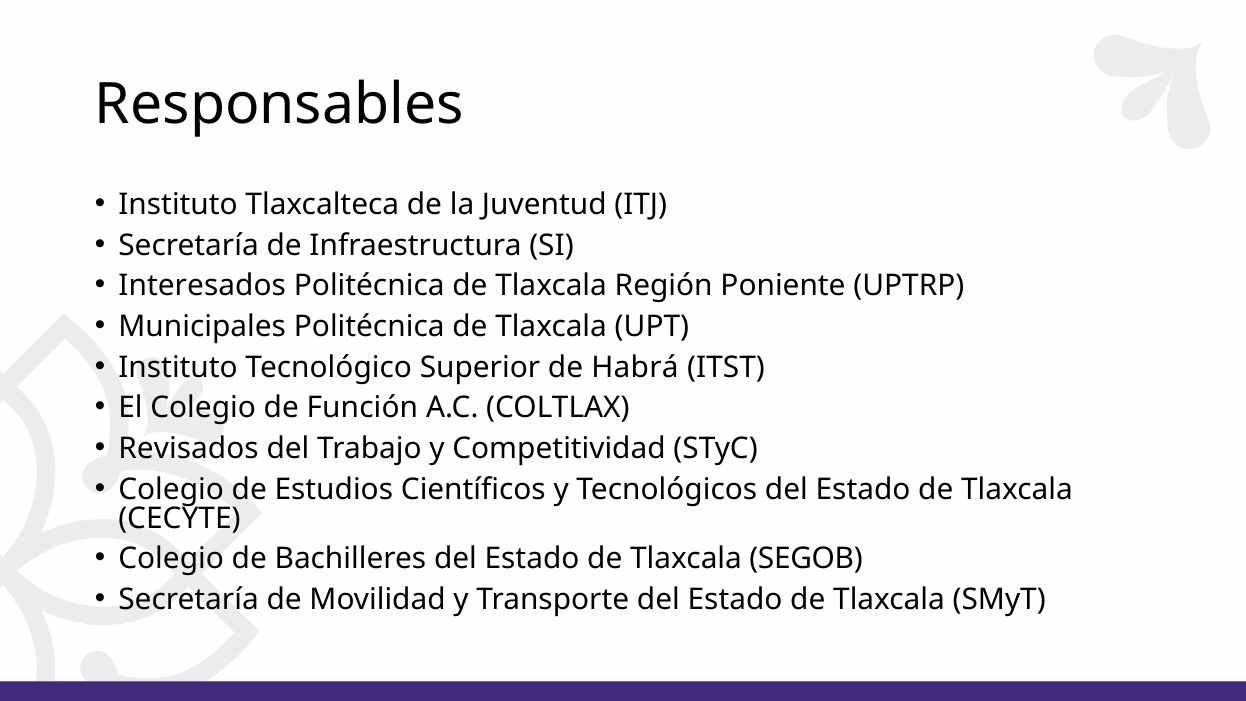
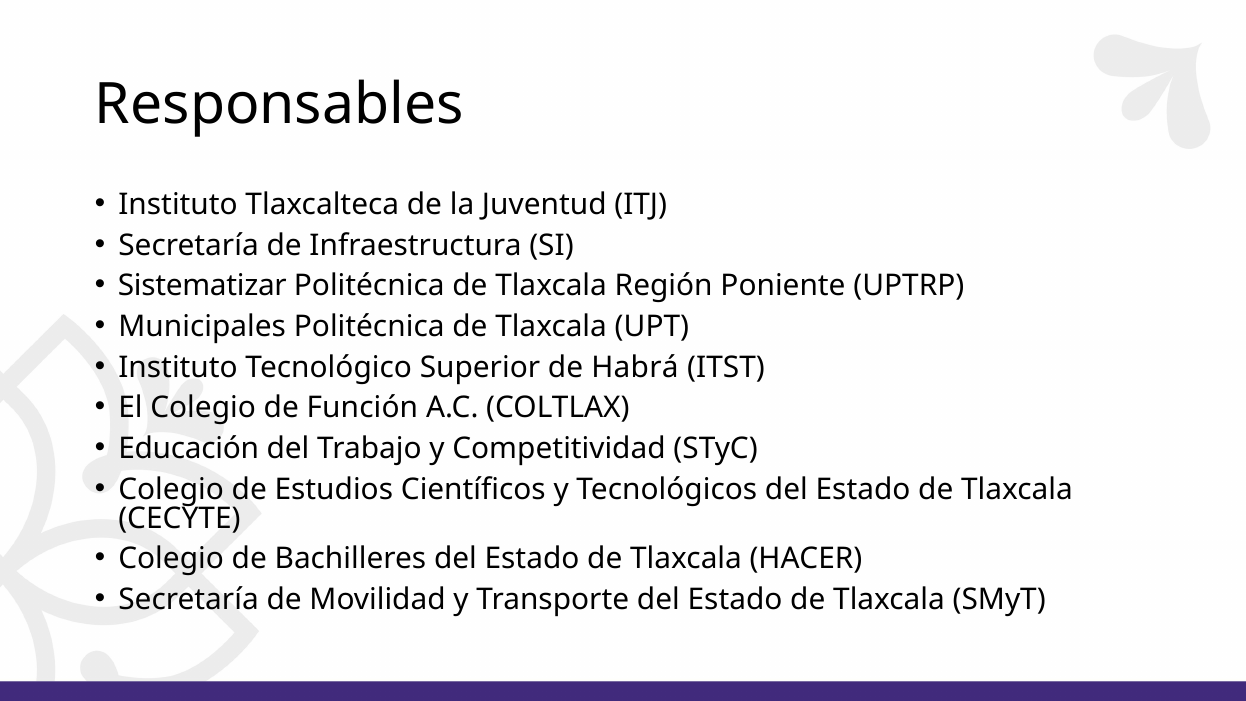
Interesados: Interesados -> Sistematizar
Revisados: Revisados -> Educación
SEGOB: SEGOB -> HACER
